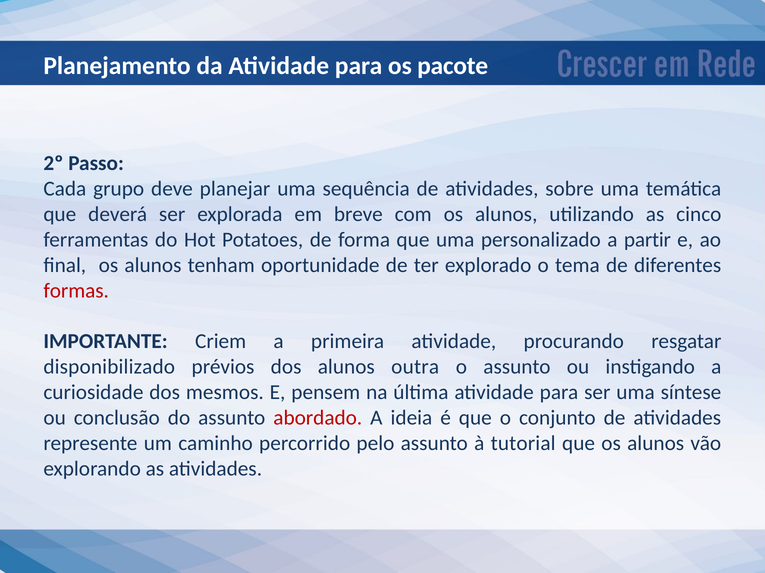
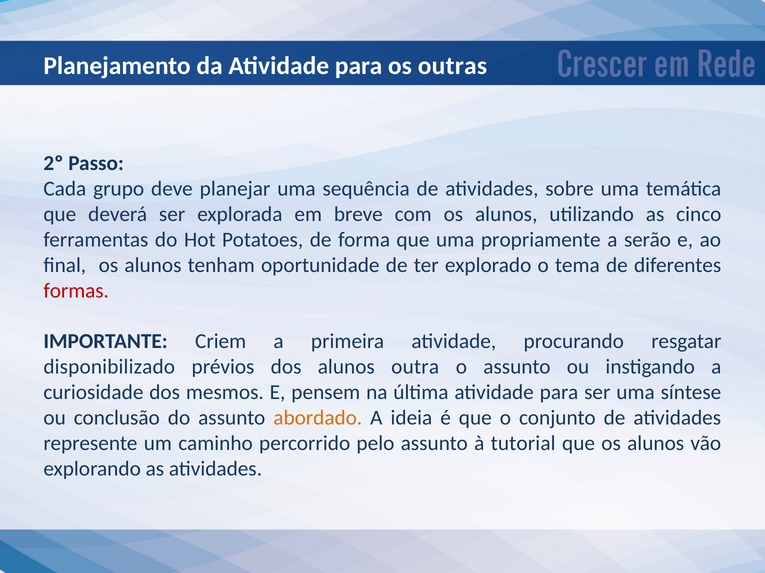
pacote: pacote -> outras
personalizado: personalizado -> propriamente
partir: partir -> serão
abordado colour: red -> orange
